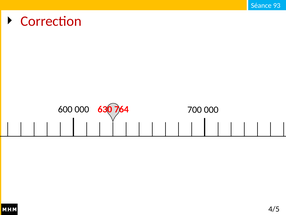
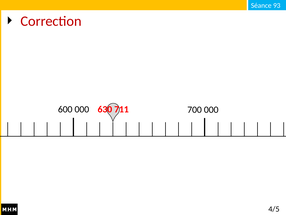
764: 764 -> 711
